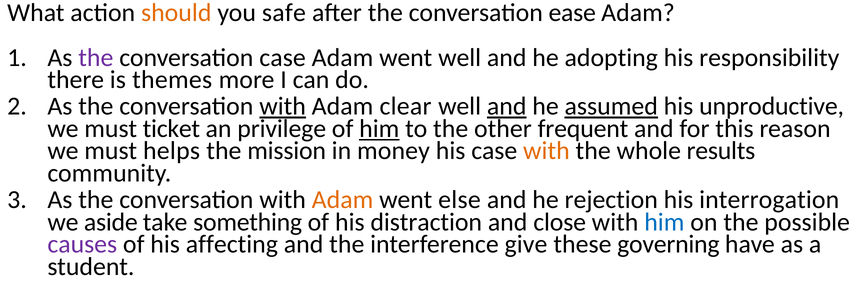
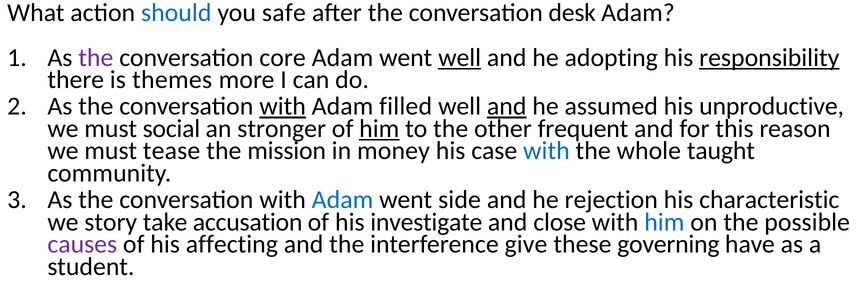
should colour: orange -> blue
ease: ease -> desk
conversation case: case -> core
well at (460, 58) underline: none -> present
responsibility underline: none -> present
clear: clear -> filled
assumed underline: present -> none
ticket: ticket -> social
privilege: privilege -> stronger
helps: helps -> tease
with at (546, 151) colour: orange -> blue
results: results -> taught
Adam at (343, 200) colour: orange -> blue
else: else -> side
interrogation: interrogation -> characteristic
aside: aside -> story
something: something -> accusation
distraction: distraction -> investigate
